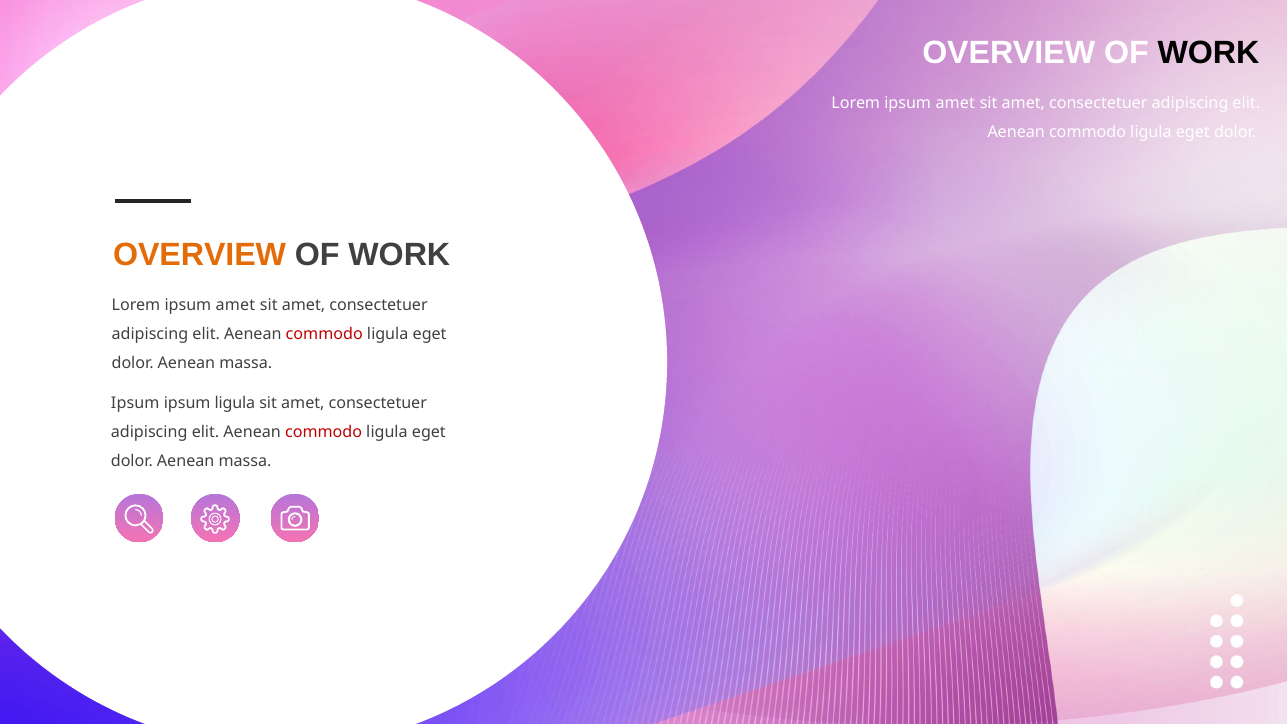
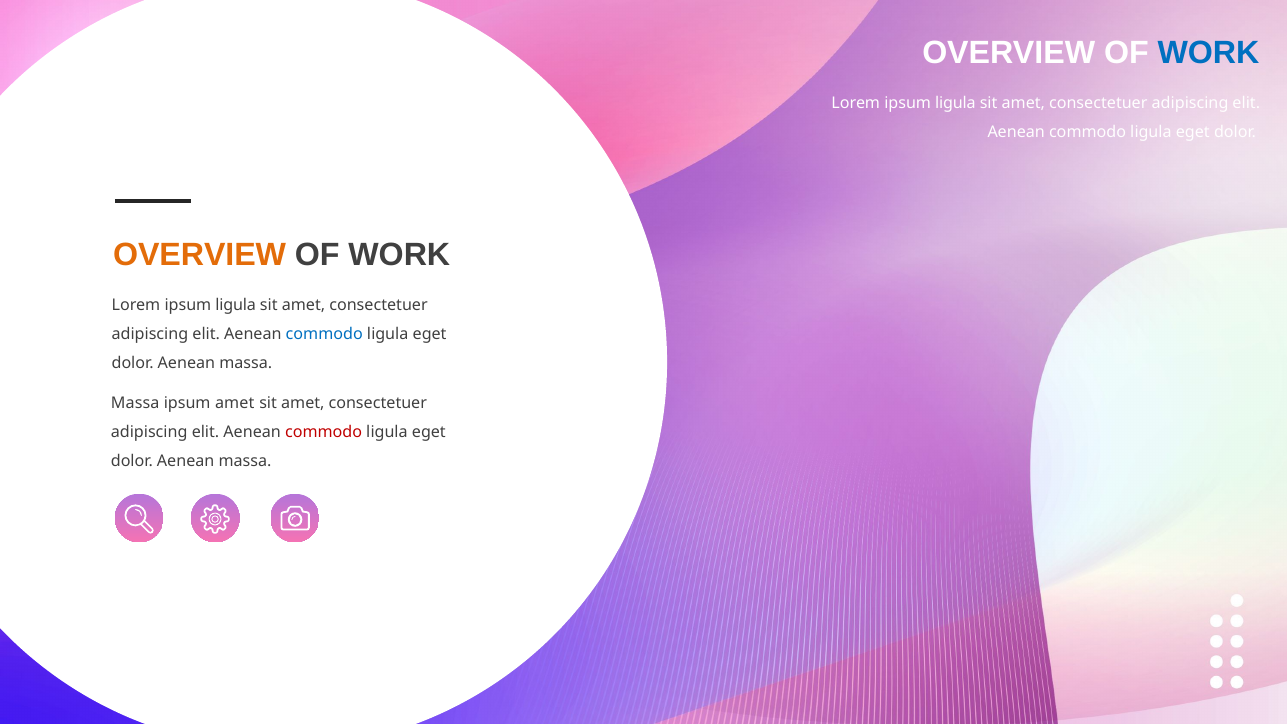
WORK at (1209, 52) colour: black -> blue
amet at (955, 103): amet -> ligula
amet at (235, 305): amet -> ligula
commodo at (324, 334) colour: red -> blue
Ipsum at (135, 403): Ipsum -> Massa
ipsum ligula: ligula -> amet
